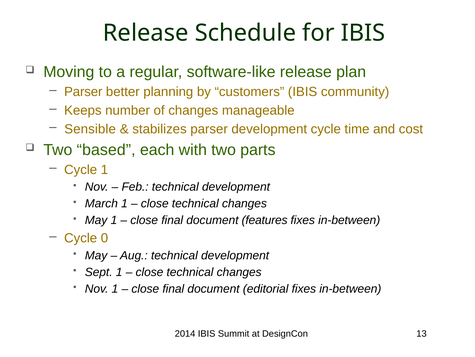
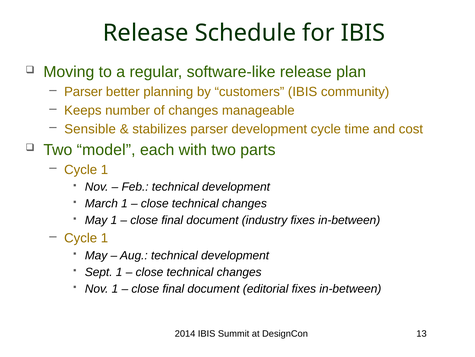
based: based -> model
features: features -> industry
0 at (104, 238): 0 -> 1
